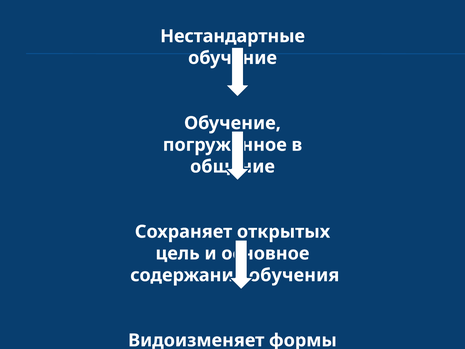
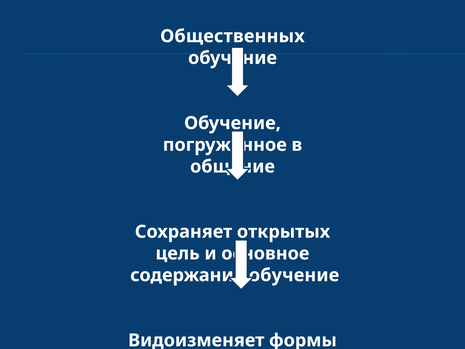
Нестандартные: Нестандартные -> Общественных
обучения at (294, 275): обучения -> обучение
